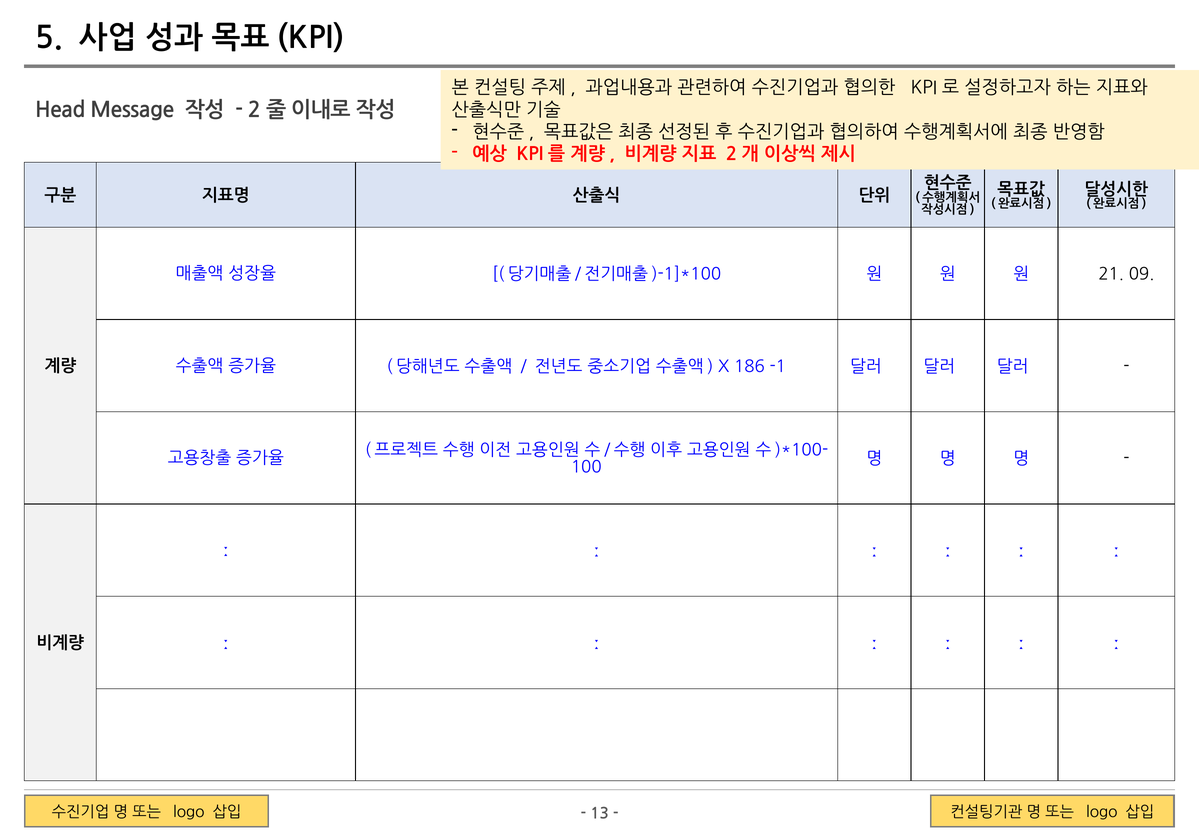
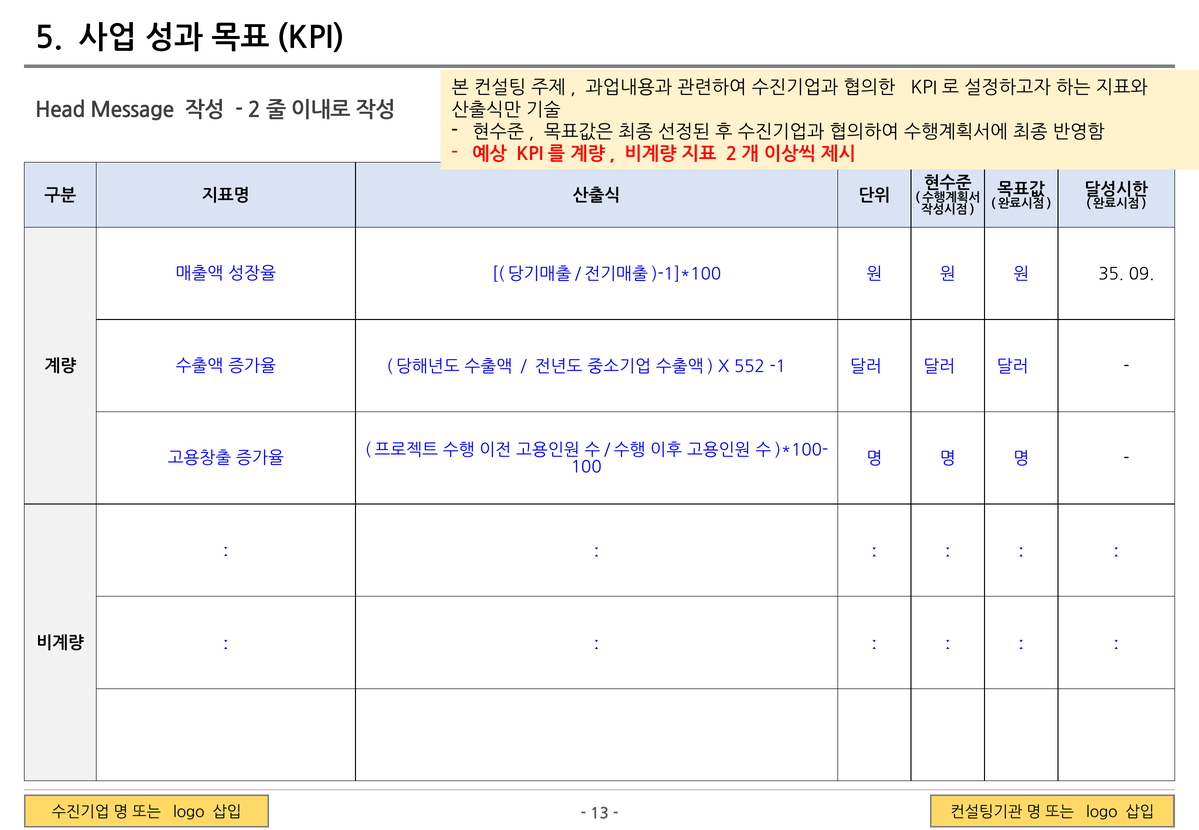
21: 21 -> 35
186: 186 -> 552
